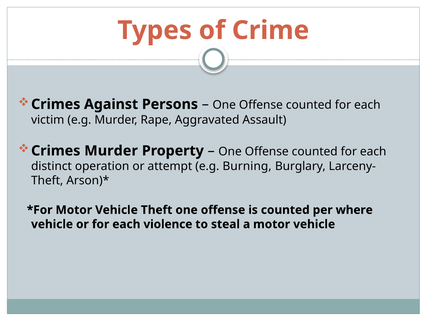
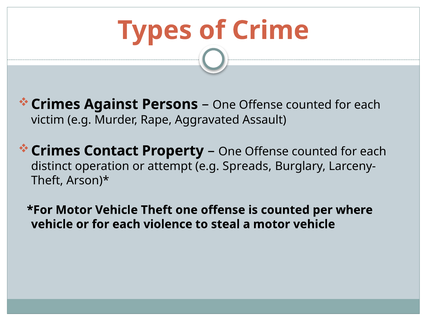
Crimes Murder: Murder -> Contact
Burning: Burning -> Spreads
